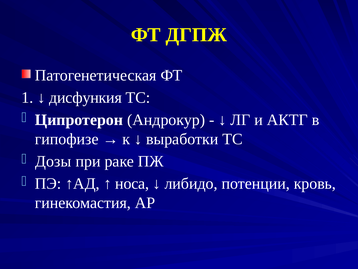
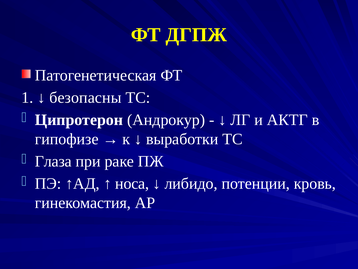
дисфункия: дисфункия -> безопасны
Дозы: Дозы -> Глаза
